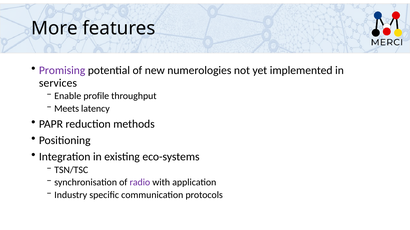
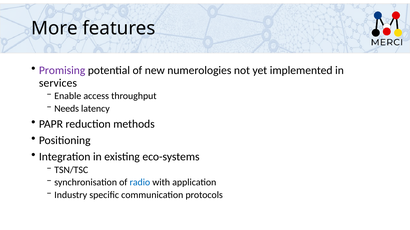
profile: profile -> access
Meets: Meets -> Needs
radio colour: purple -> blue
